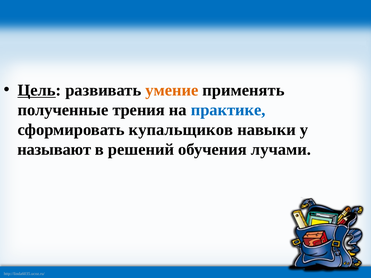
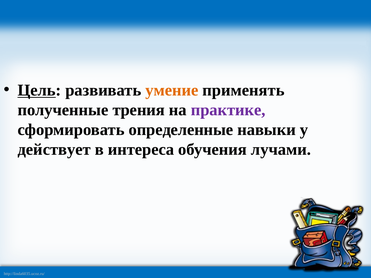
практике colour: blue -> purple
купальщиков: купальщиков -> определенные
называют: называют -> действует
решений: решений -> интереса
